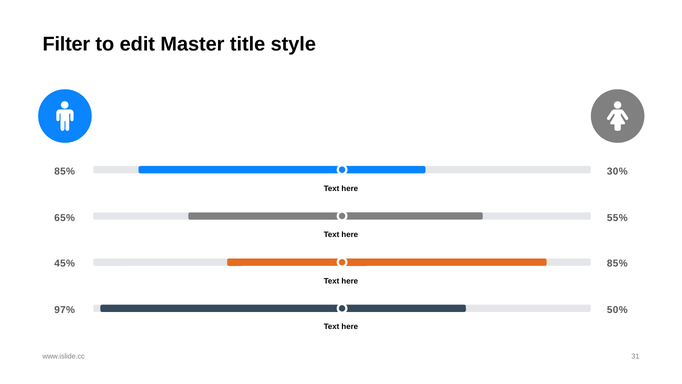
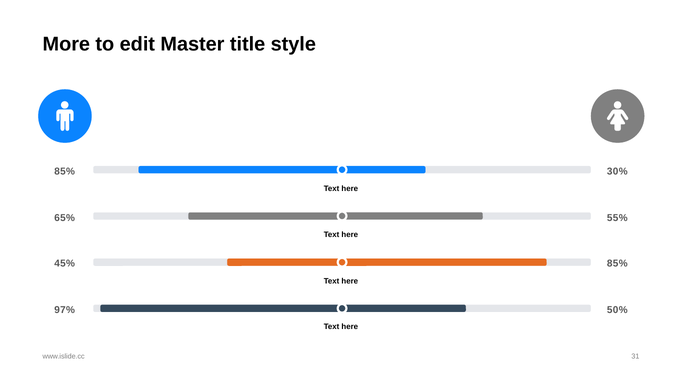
Filter: Filter -> More
